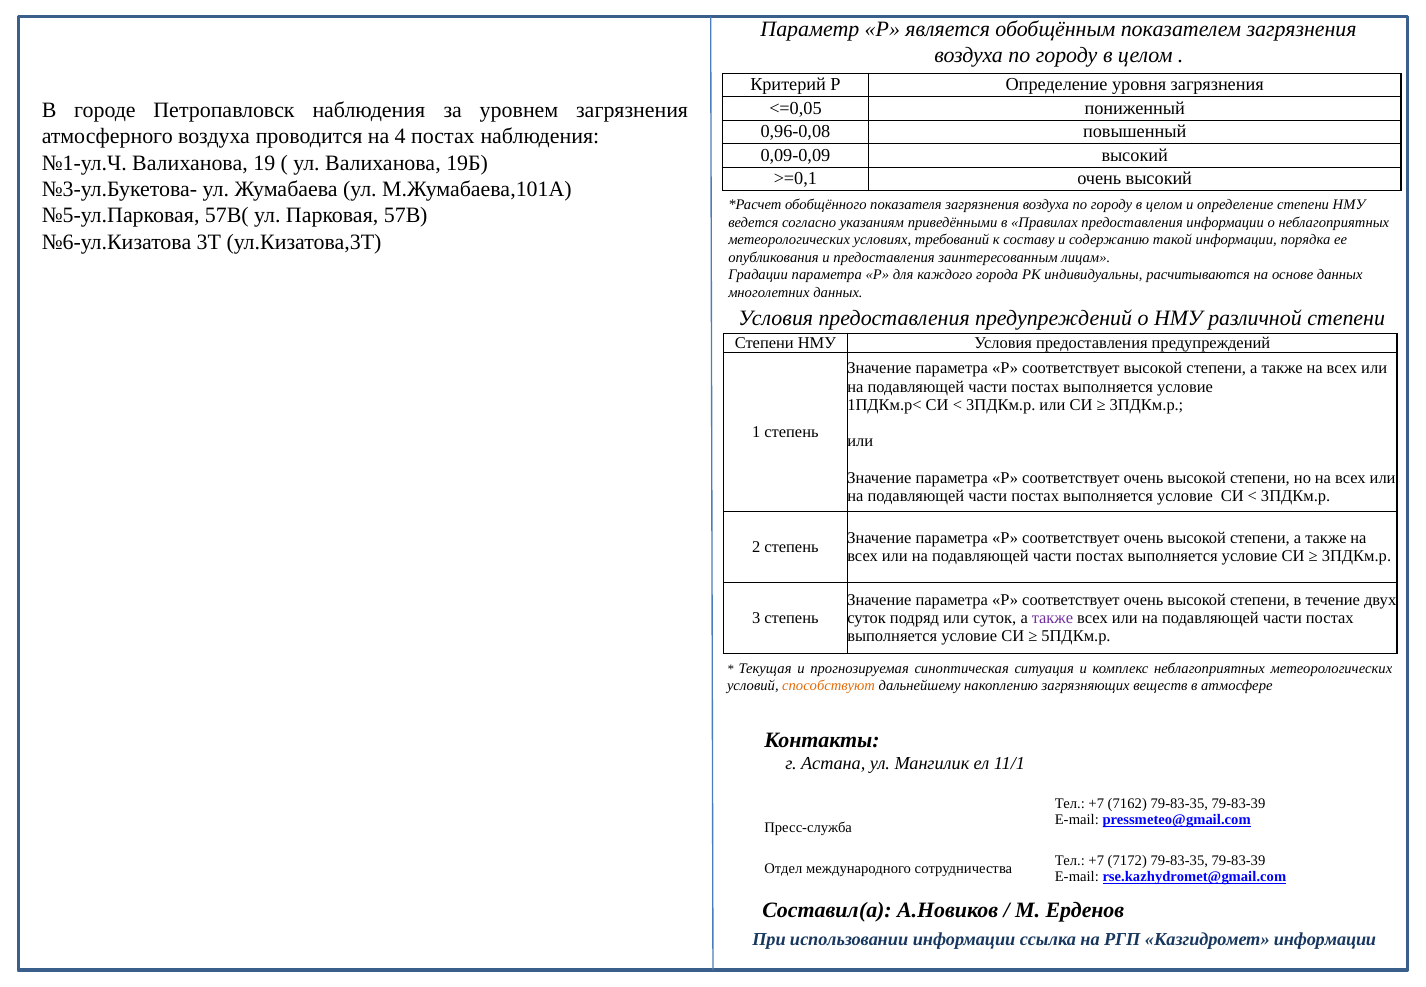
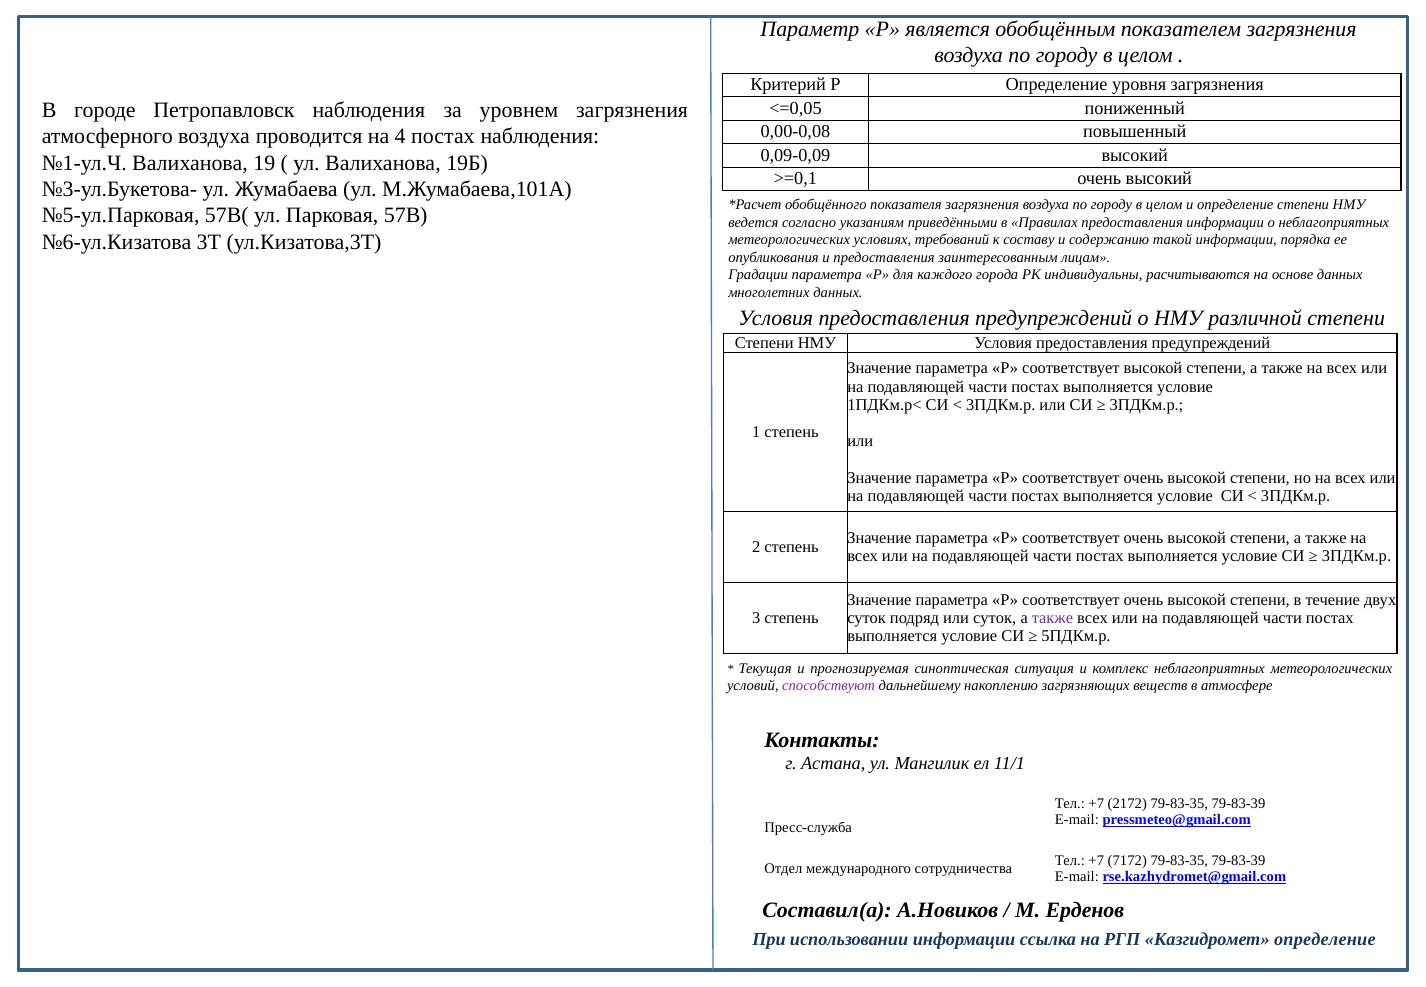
0,96-0,08: 0,96-0,08 -> 0,00-0,08
способствуют colour: orange -> purple
7162: 7162 -> 2172
Казгидромет информации: информации -> определение
